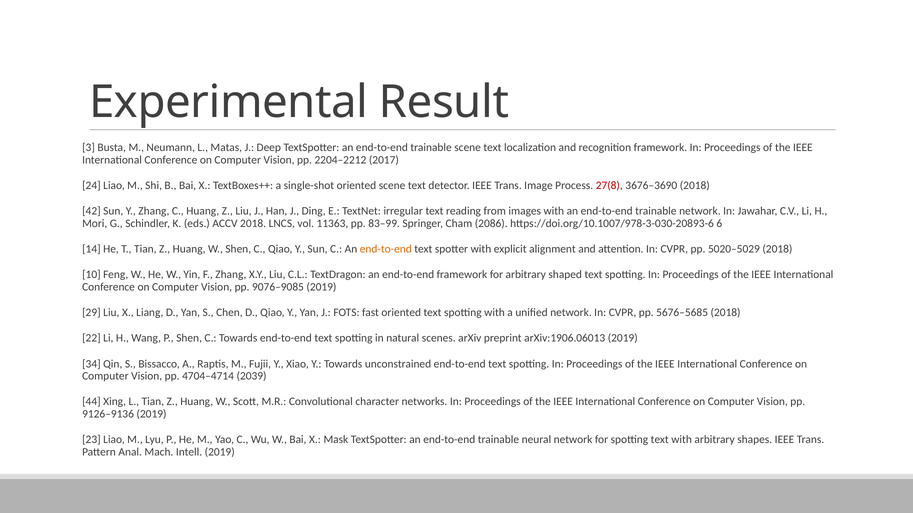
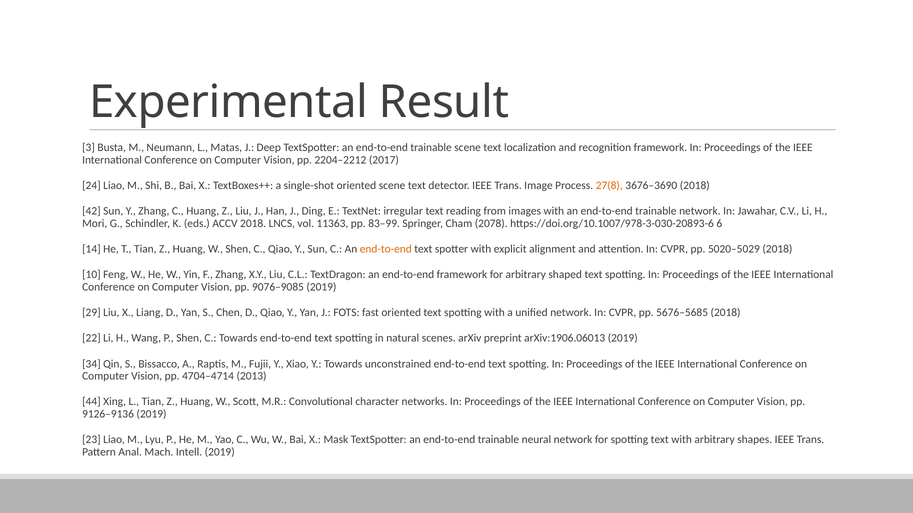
27(8 colour: red -> orange
2086: 2086 -> 2078
2039: 2039 -> 2013
